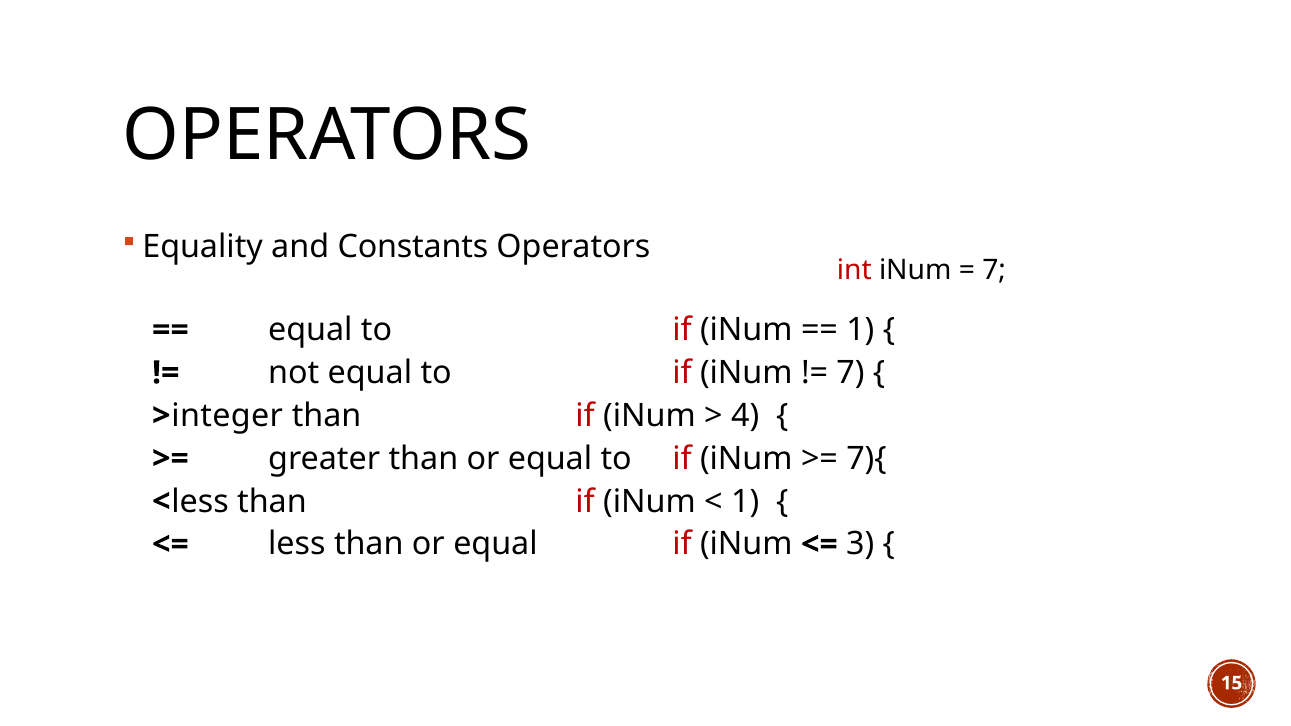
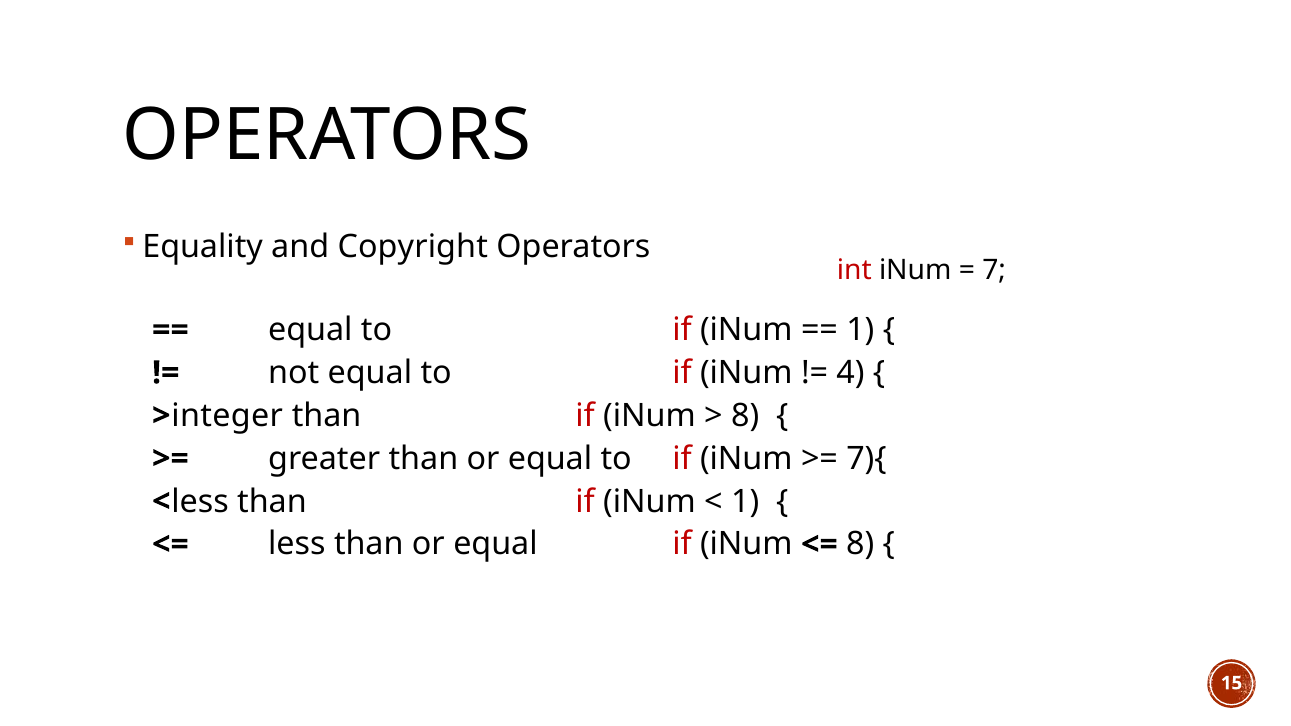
Constants: Constants -> Copyright
7 at (851, 373): 7 -> 4
4 at (745, 416): 4 -> 8
3 at (860, 544): 3 -> 8
